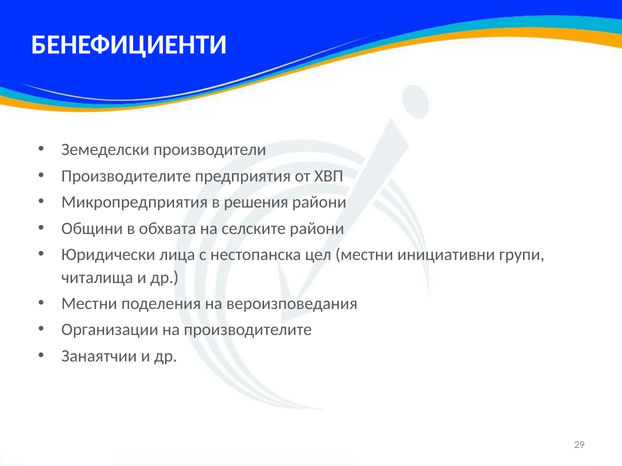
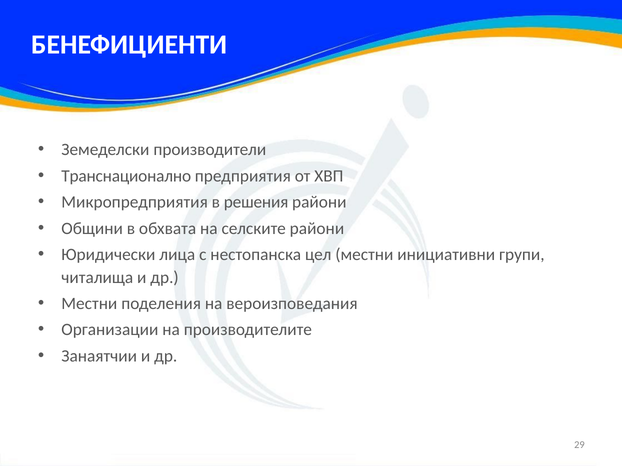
Производителите at (126, 176): Производителите -> Транснационално
